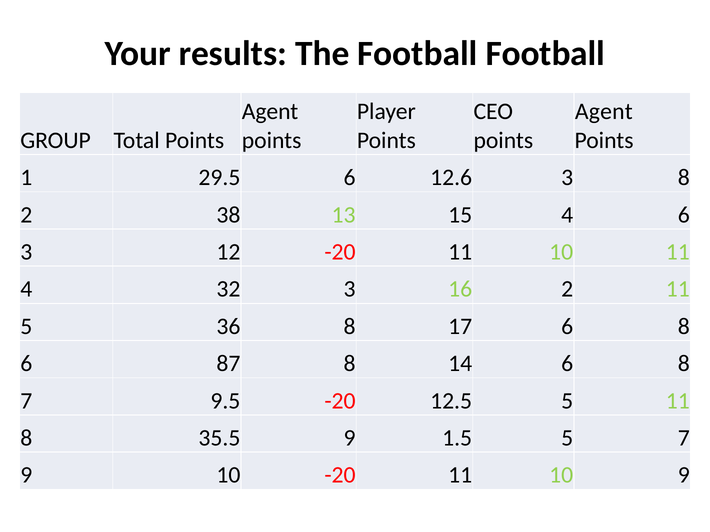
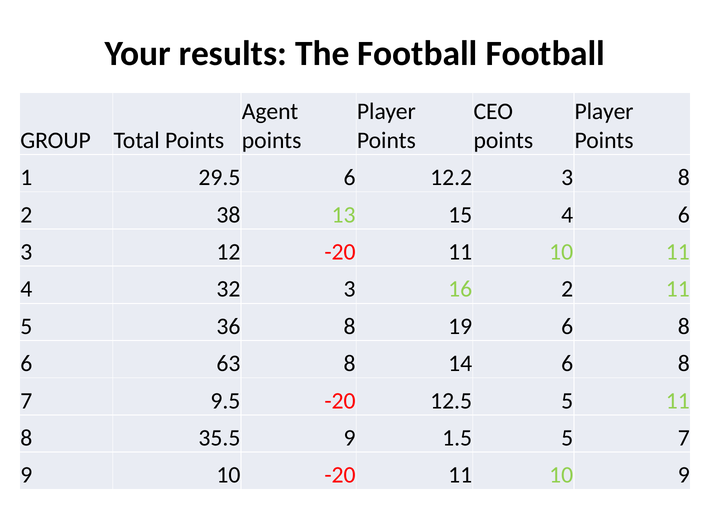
Agent at (604, 112): Agent -> Player
12.6: 12.6 -> 12.2
17: 17 -> 19
87: 87 -> 63
